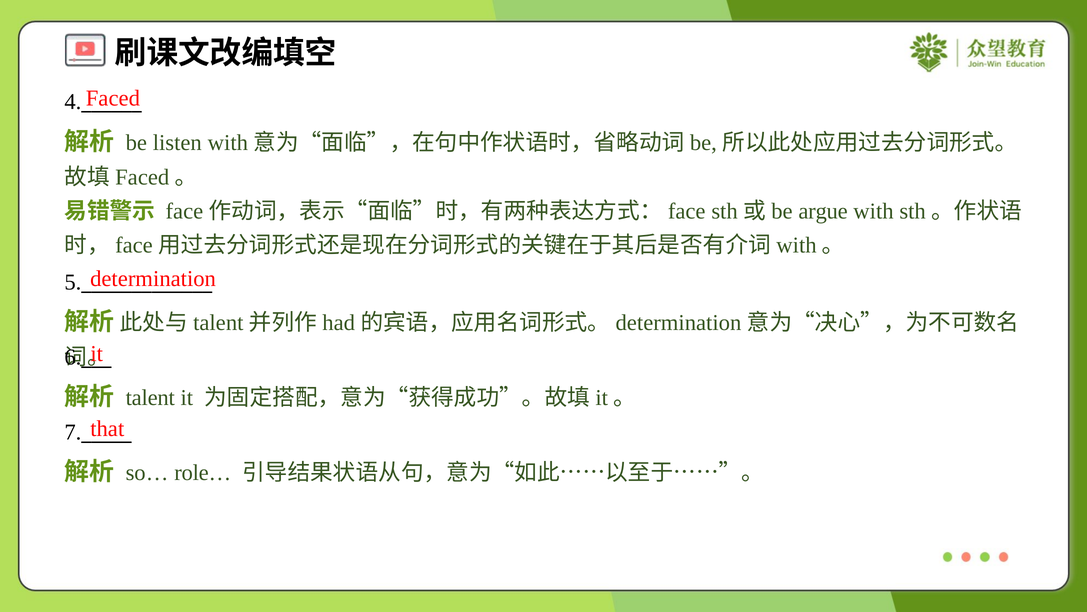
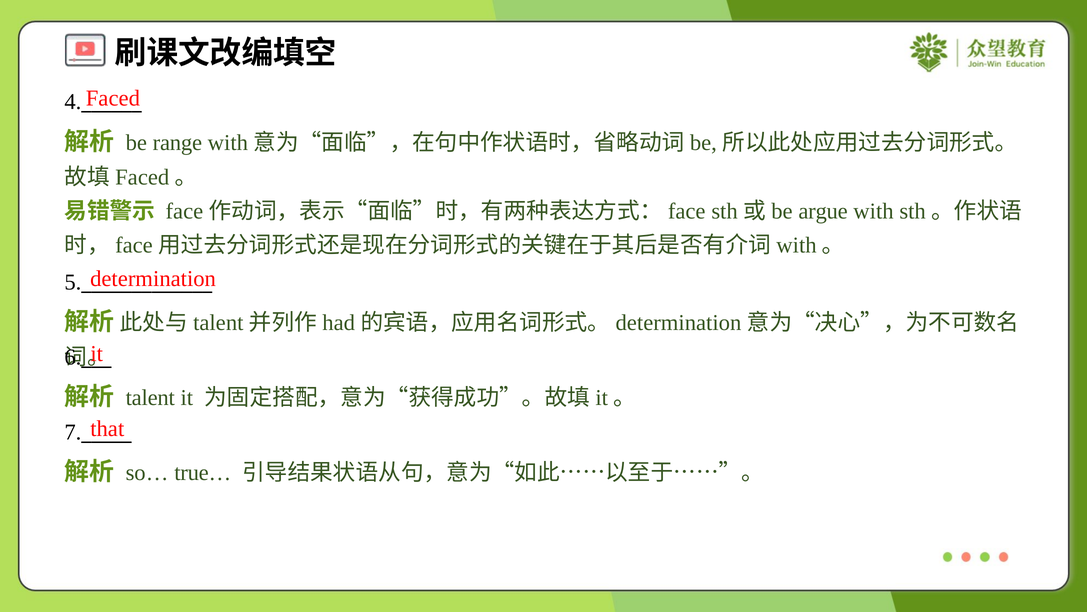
listen: listen -> range
role…: role… -> true…
